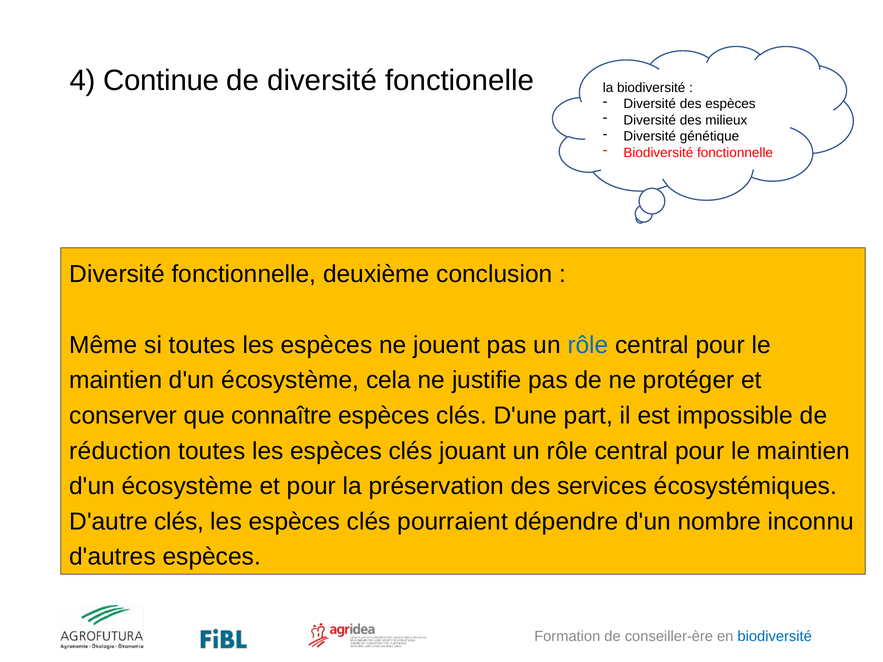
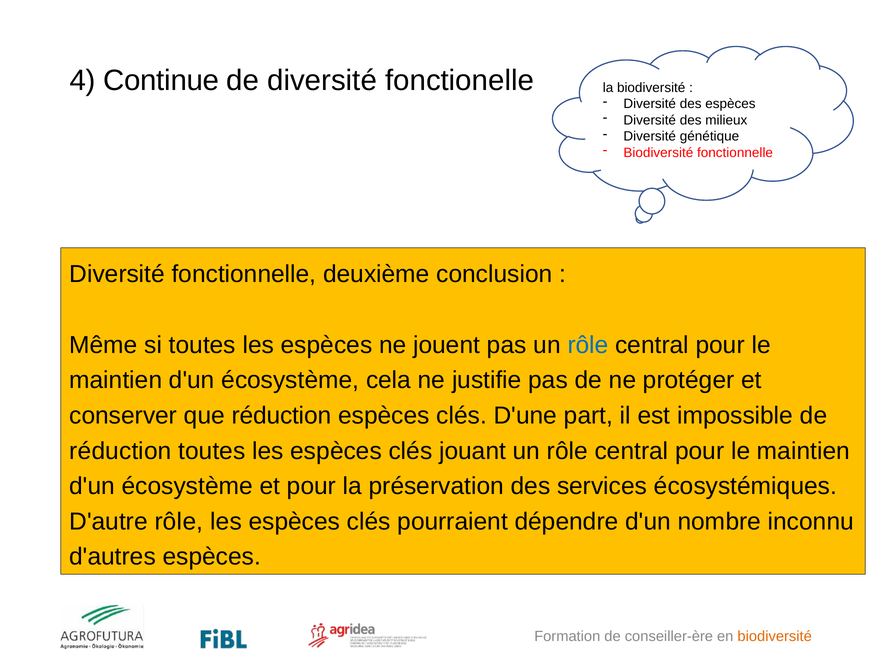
que connaître: connaître -> réduction
D'autre clés: clés -> rôle
biodiversité at (775, 637) colour: blue -> orange
